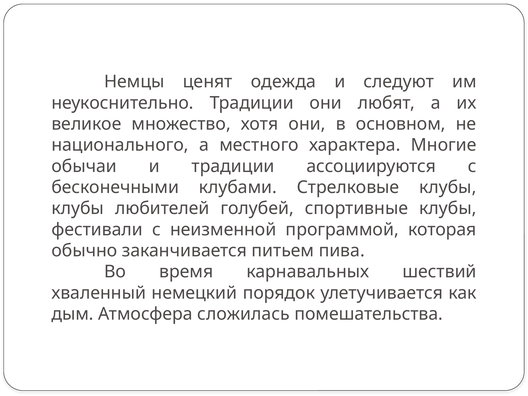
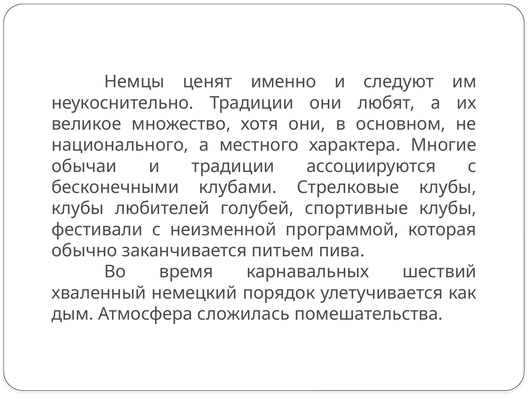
одежда: одежда -> именно
